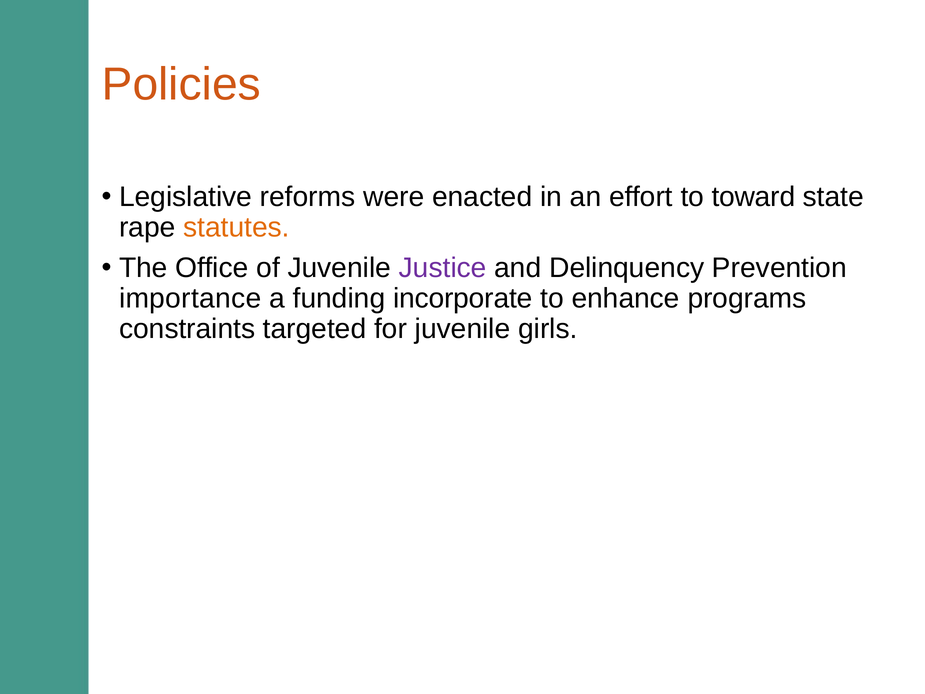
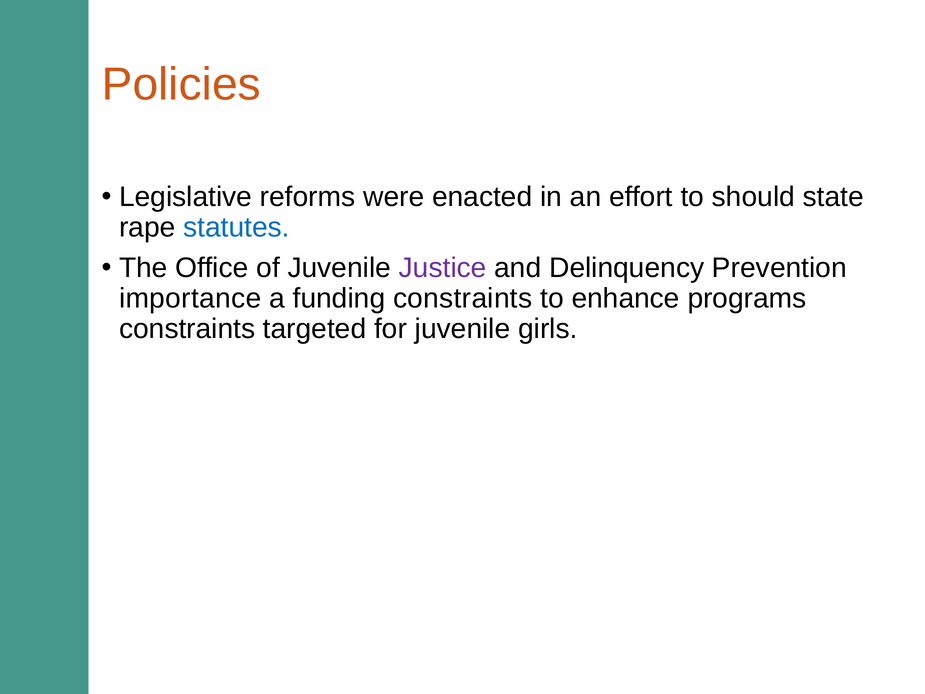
toward: toward -> should
statutes colour: orange -> blue
funding incorporate: incorporate -> constraints
